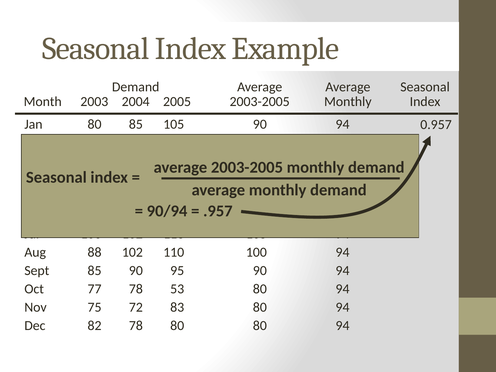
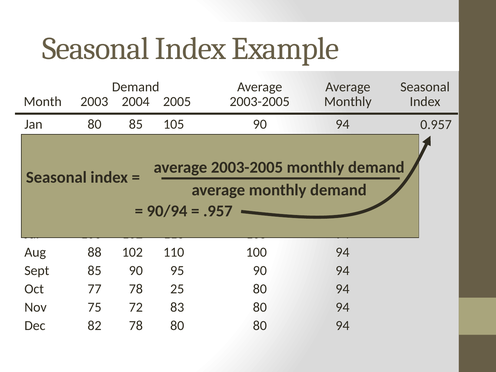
53: 53 -> 25
